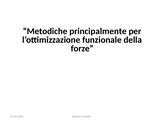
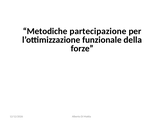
principalmente: principalmente -> partecipazione
